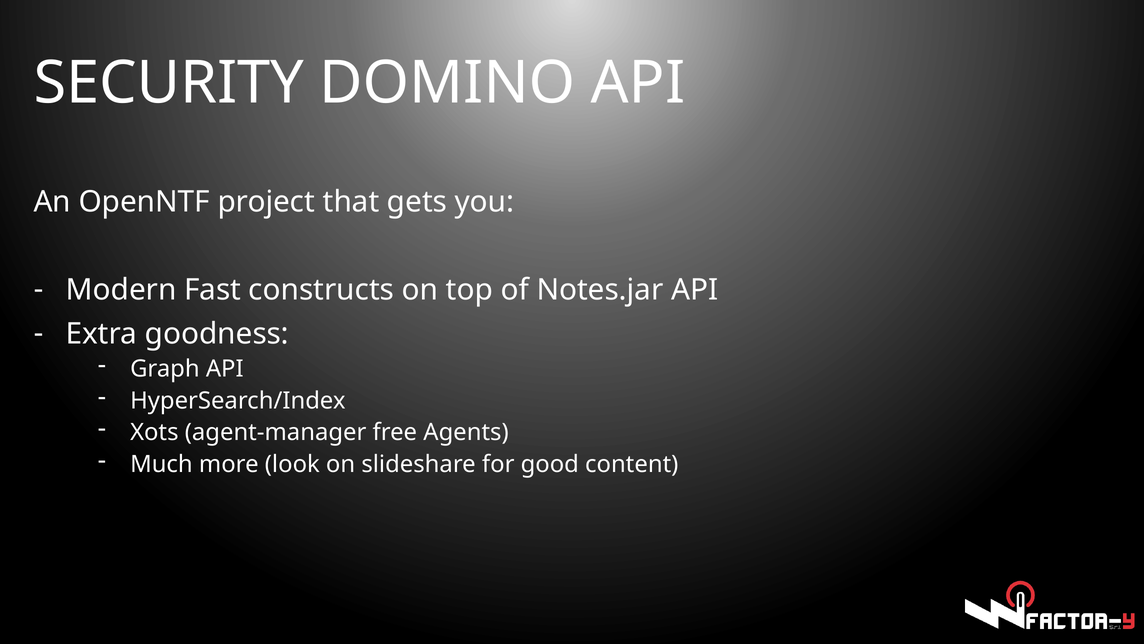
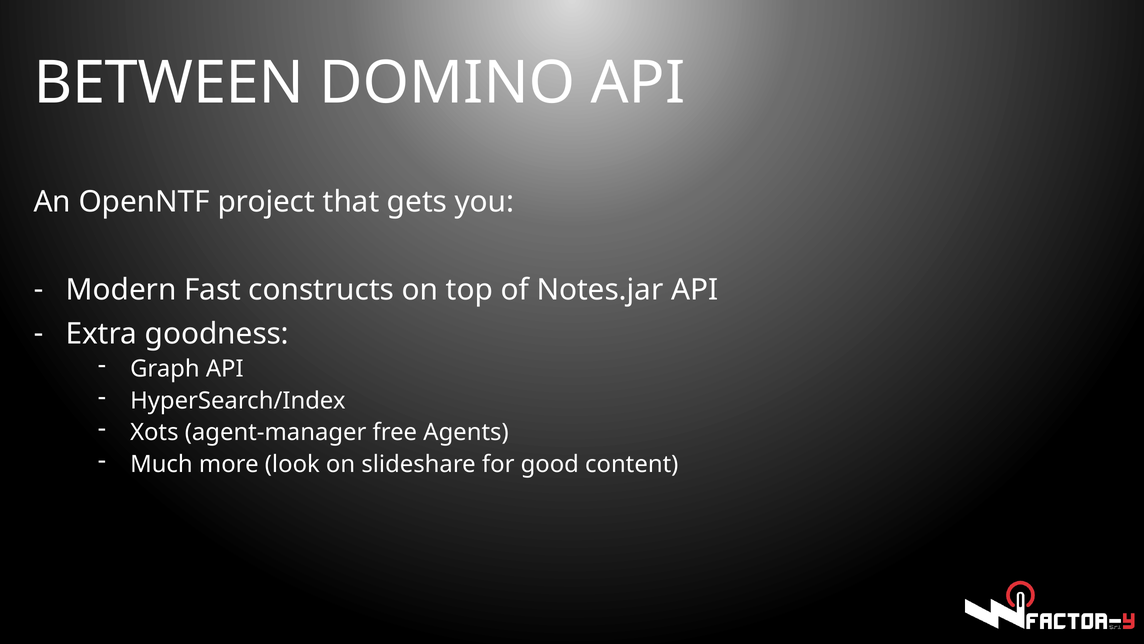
SECURITY: SECURITY -> BETWEEN
